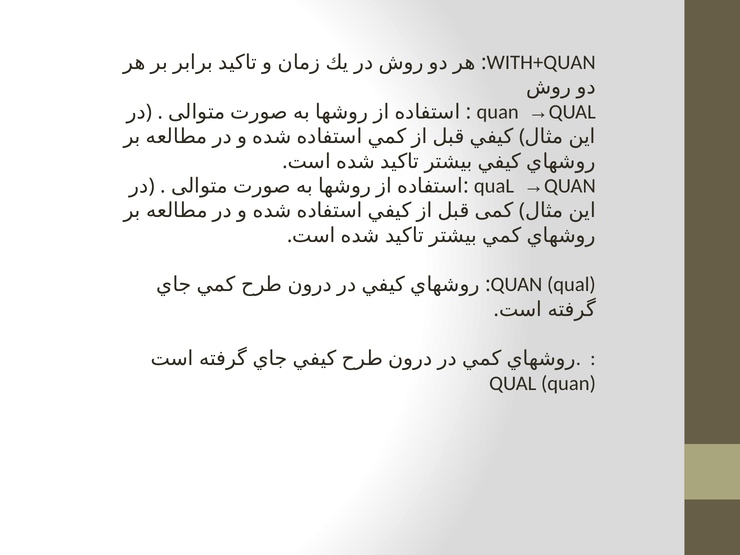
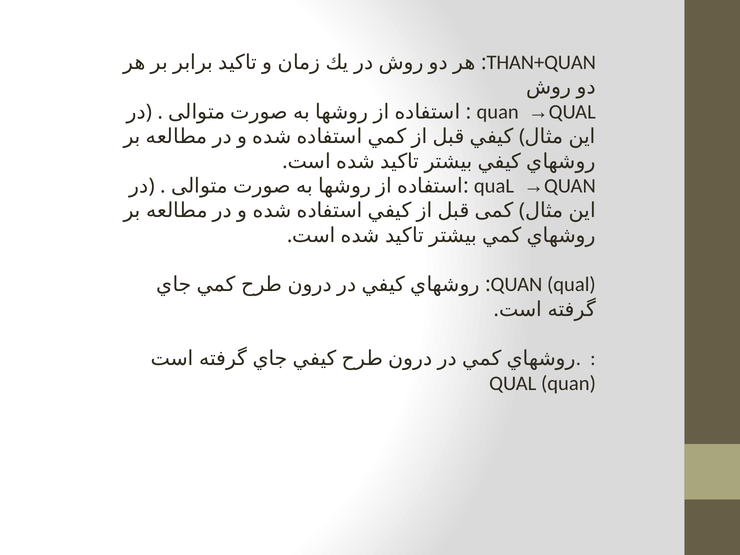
WITH+QUAN: WITH+QUAN -> THAN+QUAN
